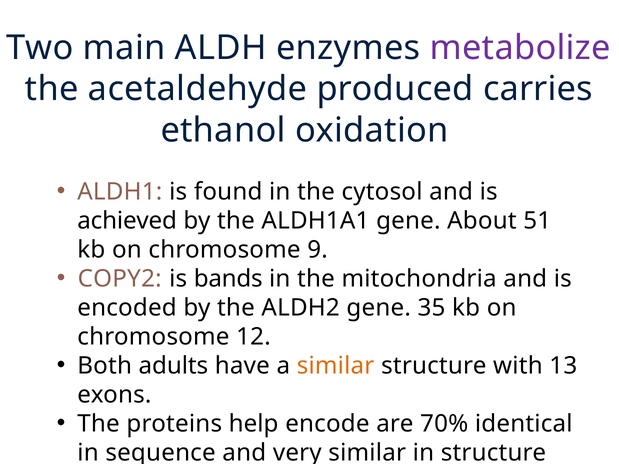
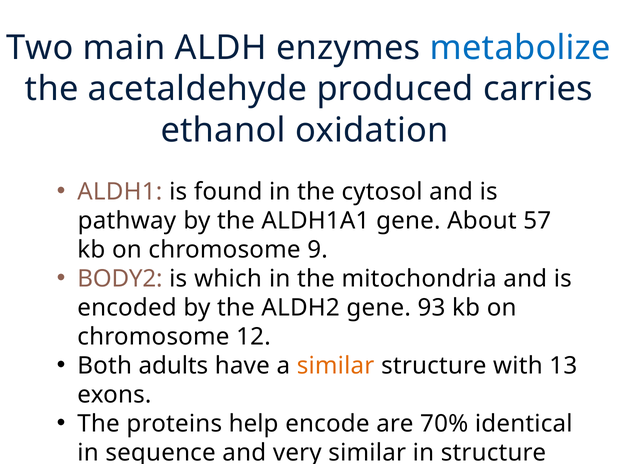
metabolize colour: purple -> blue
achieved: achieved -> pathway
51: 51 -> 57
COPY2: COPY2 -> BODY2
bands: bands -> which
35: 35 -> 93
